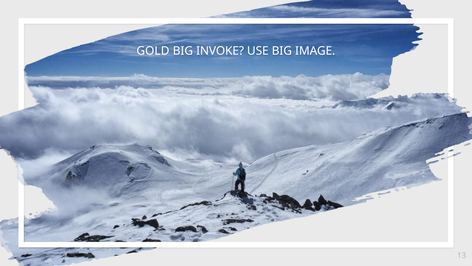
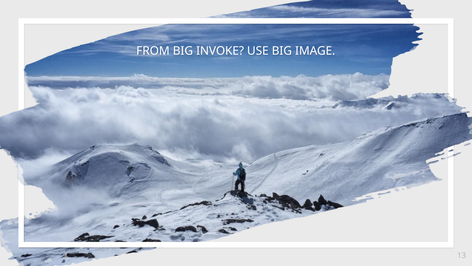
GOLD: GOLD -> FROM
